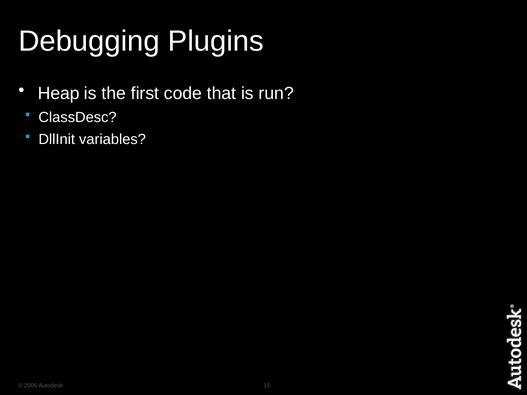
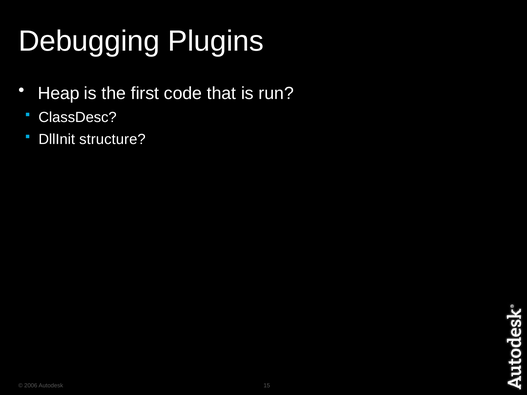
variables: variables -> structure
